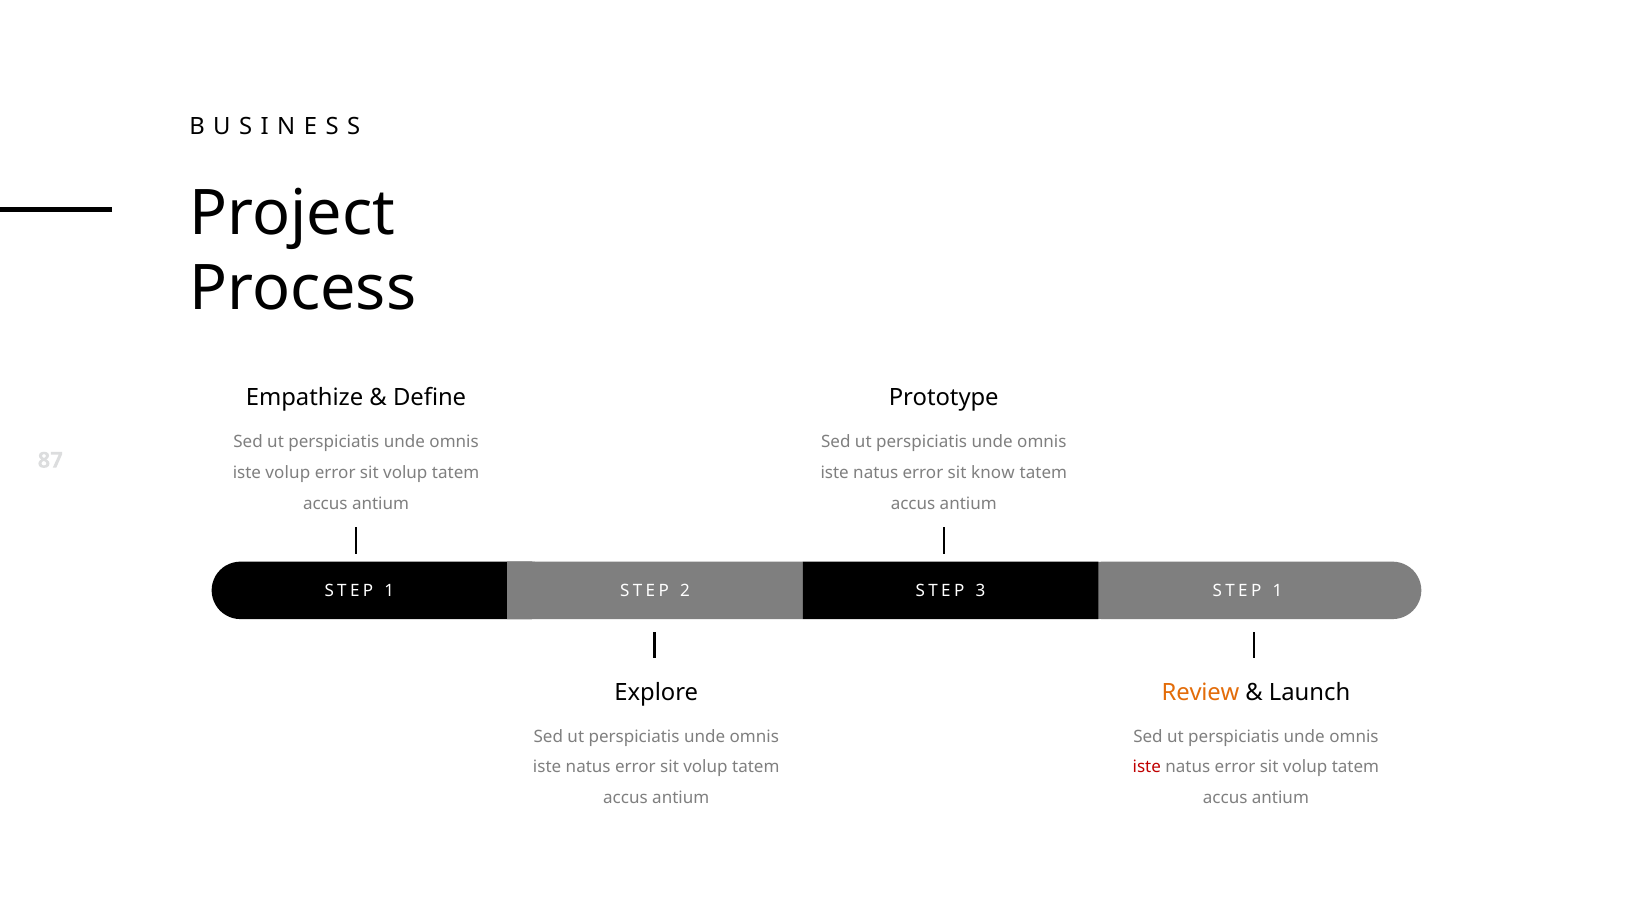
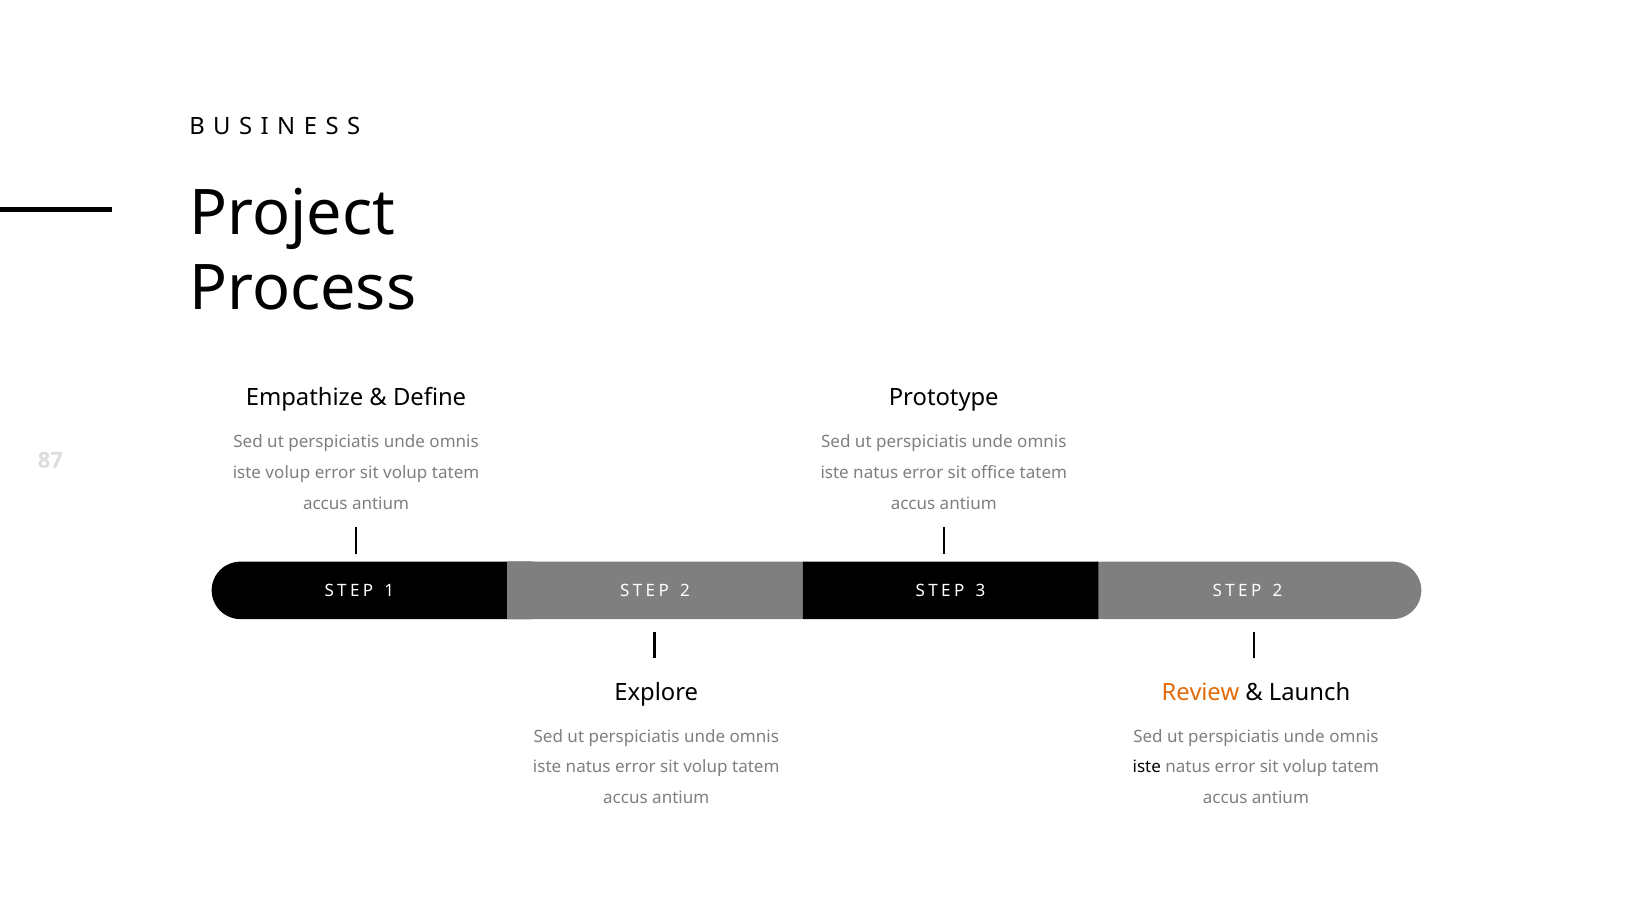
know: know -> office
3 STEP 1: 1 -> 2
iste at (1147, 768) colour: red -> black
